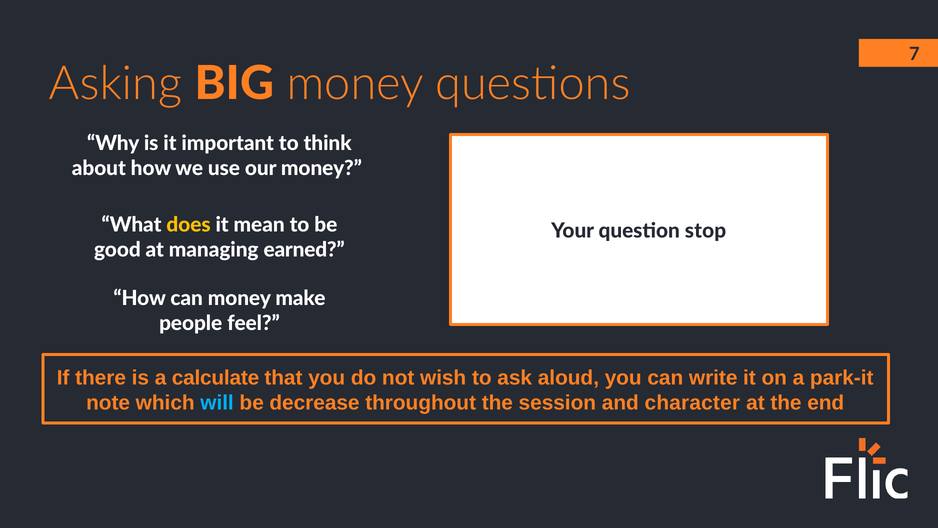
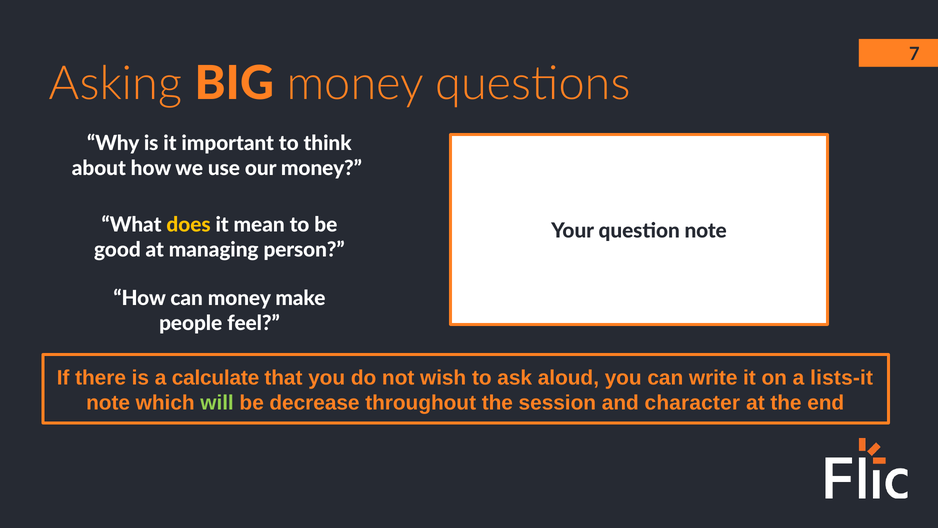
question stop: stop -> note
earned: earned -> person
park-it: park-it -> lists-it
will colour: light blue -> light green
